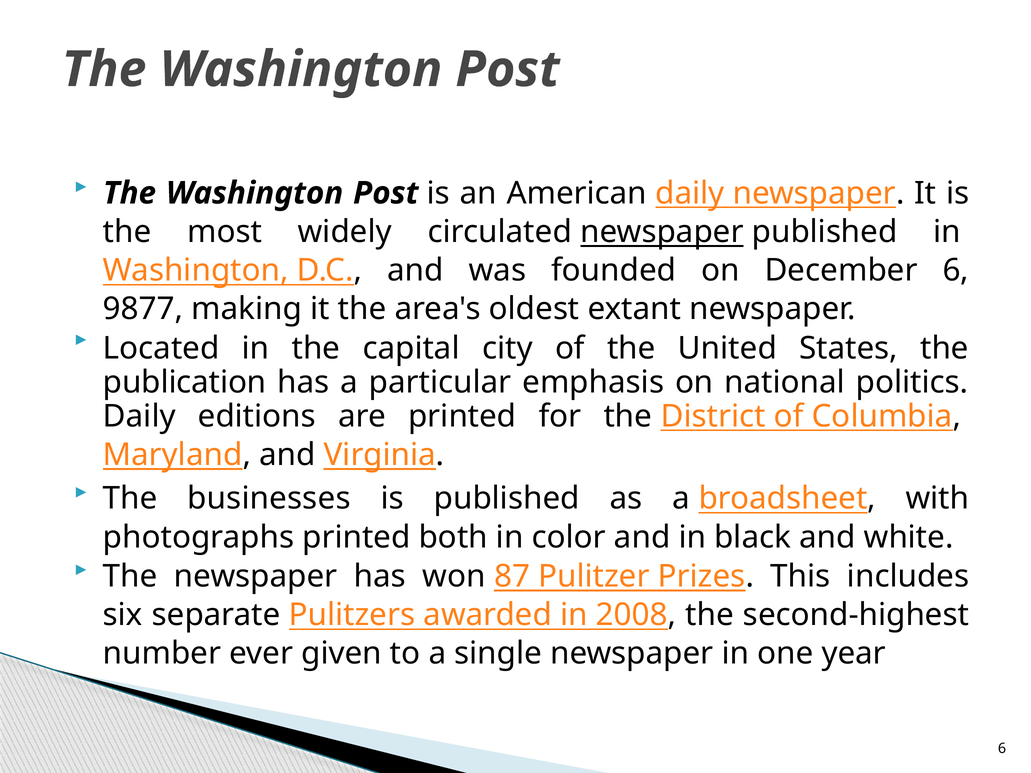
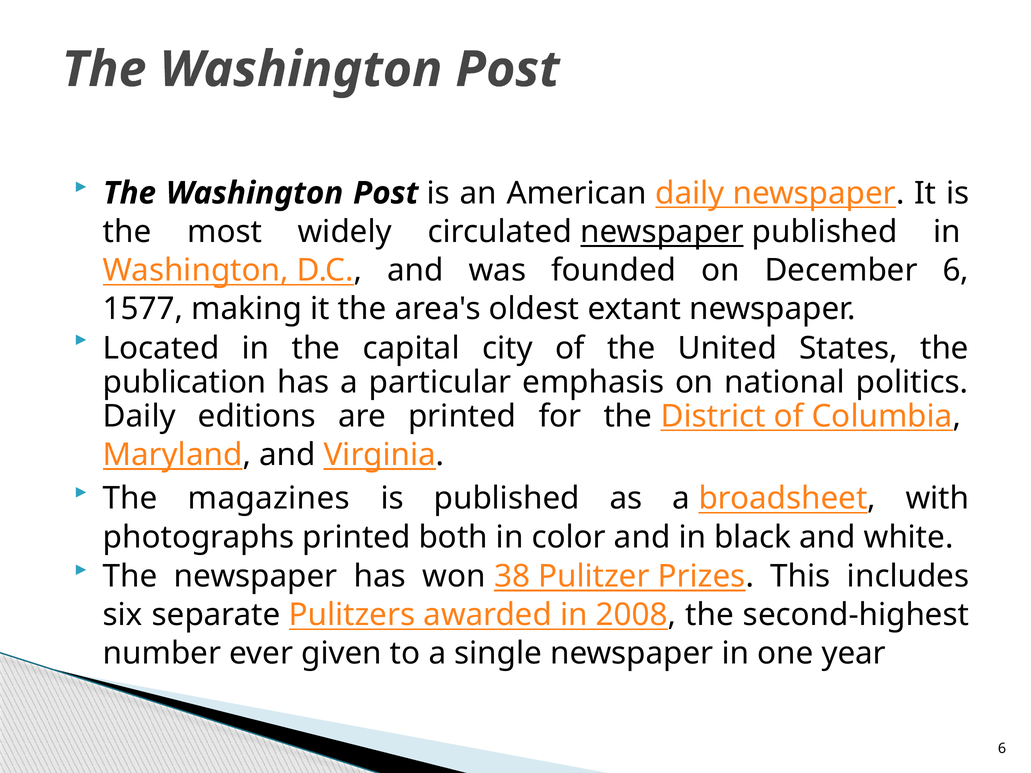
9877: 9877 -> 1577
businesses: businesses -> magazines
87: 87 -> 38
